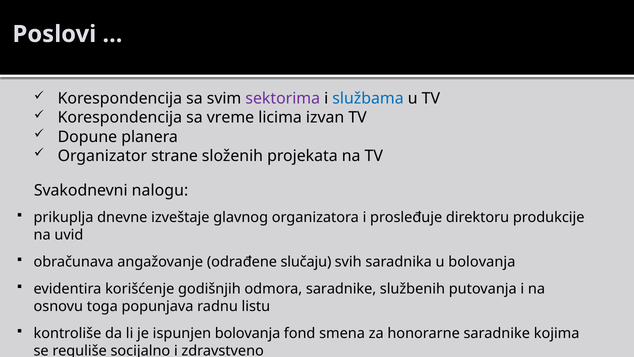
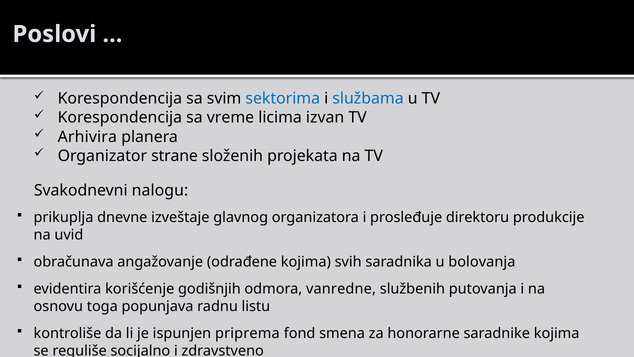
sektorima colour: purple -> blue
Dopune: Dopune -> Arhivira
odrađene slučaju: slučaju -> kojima
odmora saradnike: saradnike -> vanredne
ispunjen bolovanja: bolovanja -> priprema
